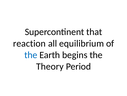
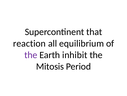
the at (31, 55) colour: blue -> purple
begins: begins -> inhibit
Theory: Theory -> Mitosis
